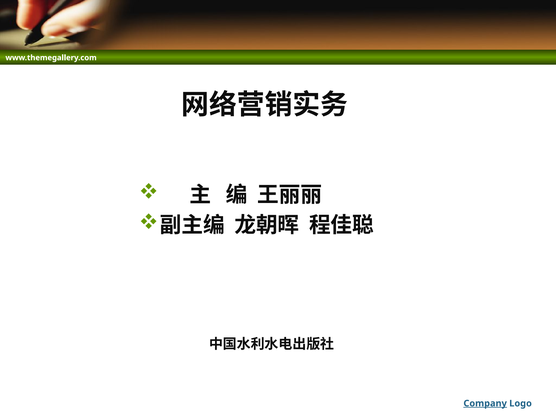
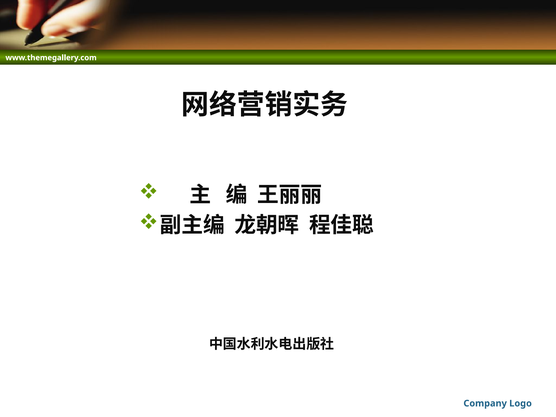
Company underline: present -> none
